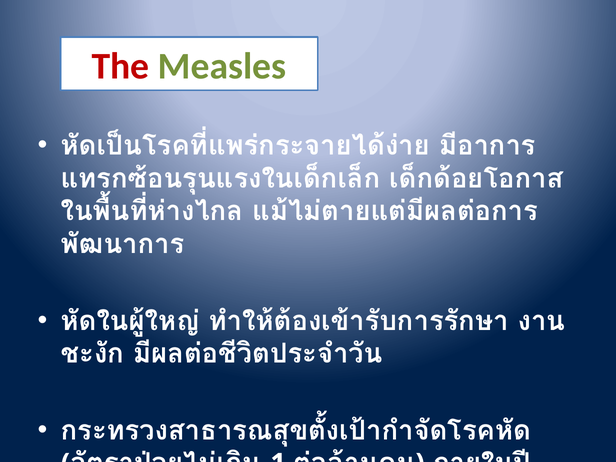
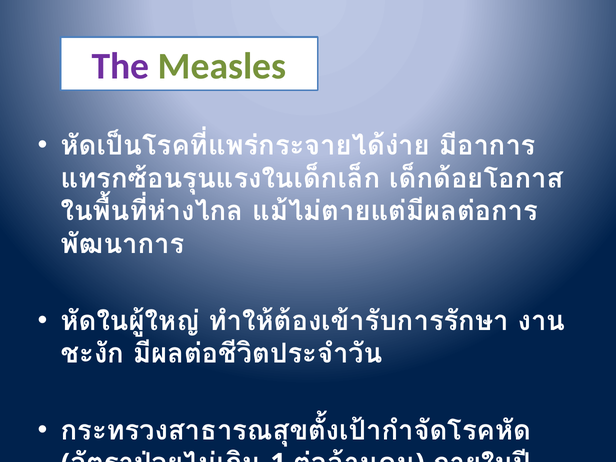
The colour: red -> purple
